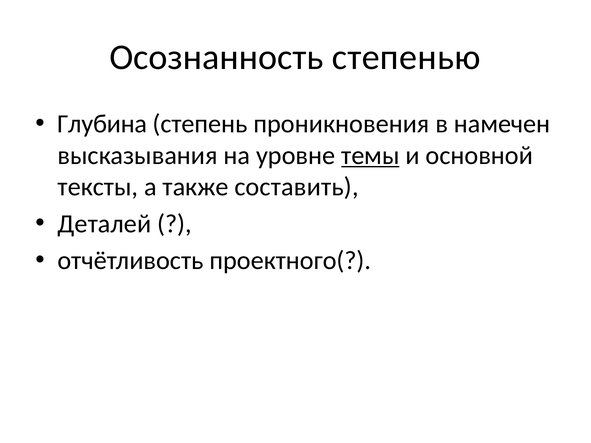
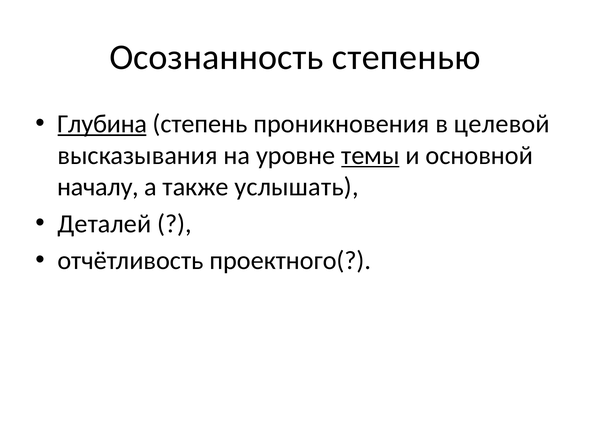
Глубина underline: none -> present
намечен: намечен -> целевой
тексты: тексты -> началу
составить: составить -> услышать
